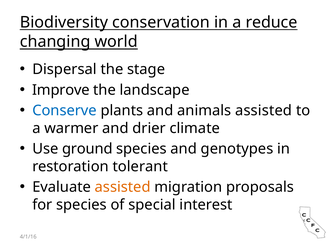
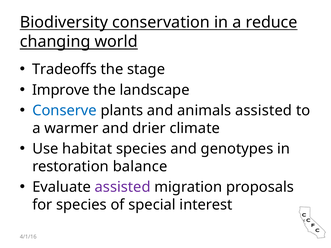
Dispersal: Dispersal -> Tradeoffs
ground: ground -> habitat
tolerant: tolerant -> balance
assisted at (123, 187) colour: orange -> purple
